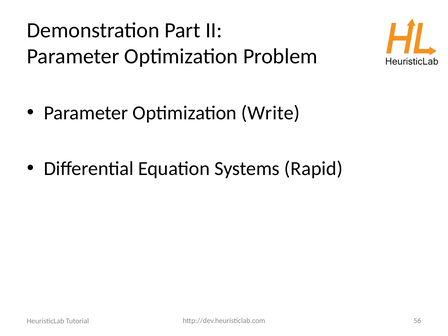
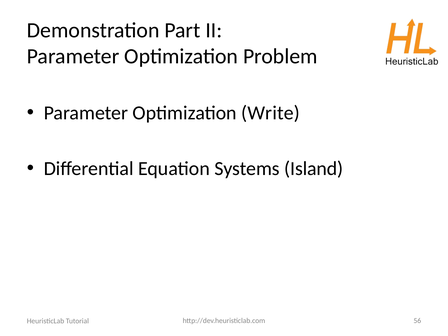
Rapid: Rapid -> Island
